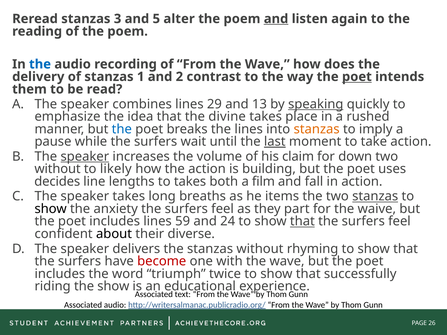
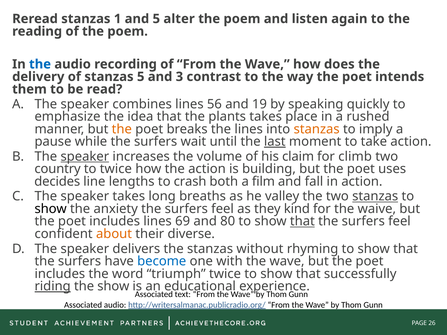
3: 3 -> 1
and at (276, 19) underline: present -> none
stanzas 1: 1 -> 5
2: 2 -> 3
poet at (357, 77) underline: present -> none
29: 29 -> 56
13: 13 -> 19
speaking underline: present -> none
divine: divine -> plants
the at (122, 129) colour: blue -> orange
down: down -> climb
without at (58, 169): without -> country
to likely: likely -> twice
to takes: takes -> crash
items: items -> valley
part: part -> kind
59: 59 -> 69
24: 24 -> 80
about colour: black -> orange
become colour: red -> blue
riding underline: none -> present
